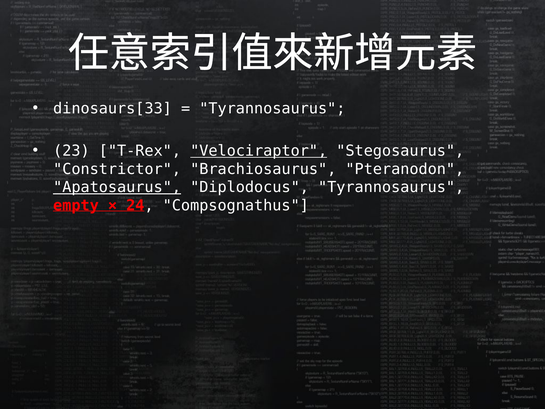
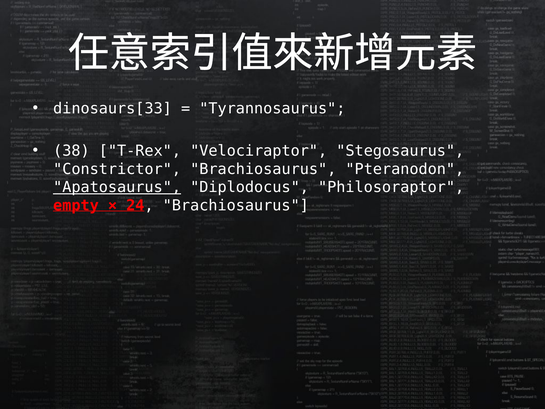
23: 23 -> 38
Velociraptor underline: present -> none
Diplodocus Tyrannosaurus: Tyrannosaurus -> Philosoraptor
24 Compsognathus: Compsognathus -> Brachiosaurus
